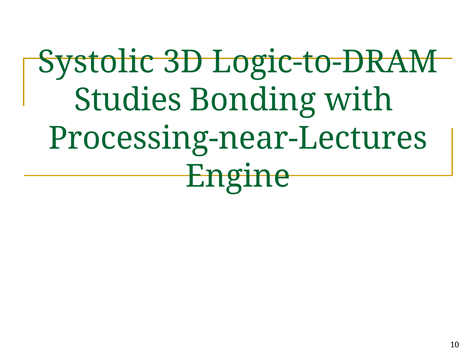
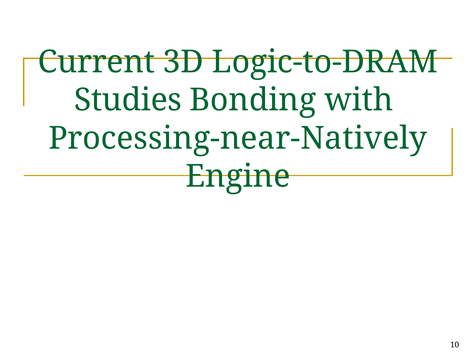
Systolic: Systolic -> Current
Processing-near-Lectures: Processing-near-Lectures -> Processing-near-Natively
